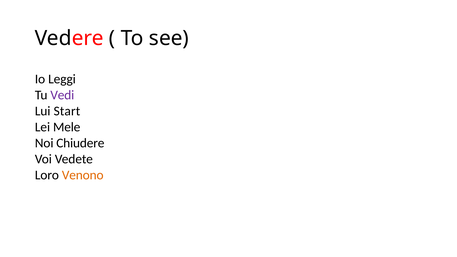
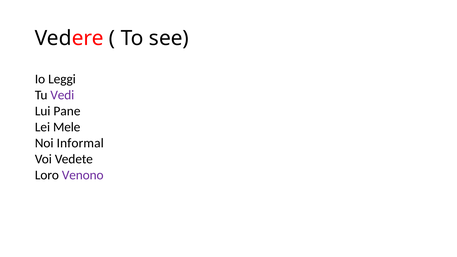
Start: Start -> Pane
Chiudere: Chiudere -> Informal
Venono colour: orange -> purple
